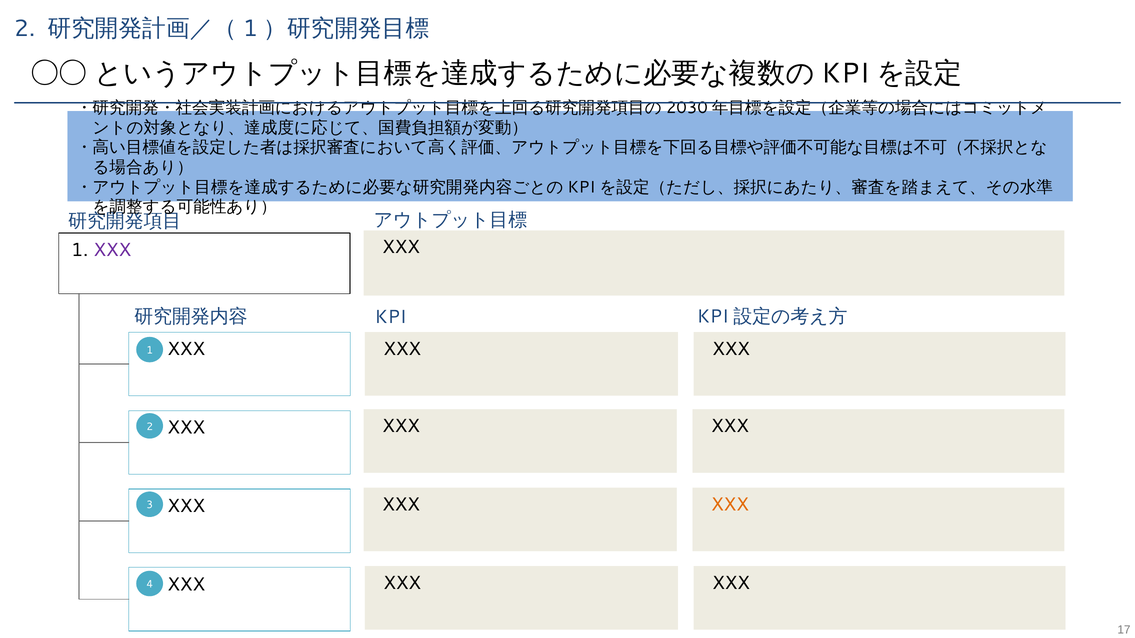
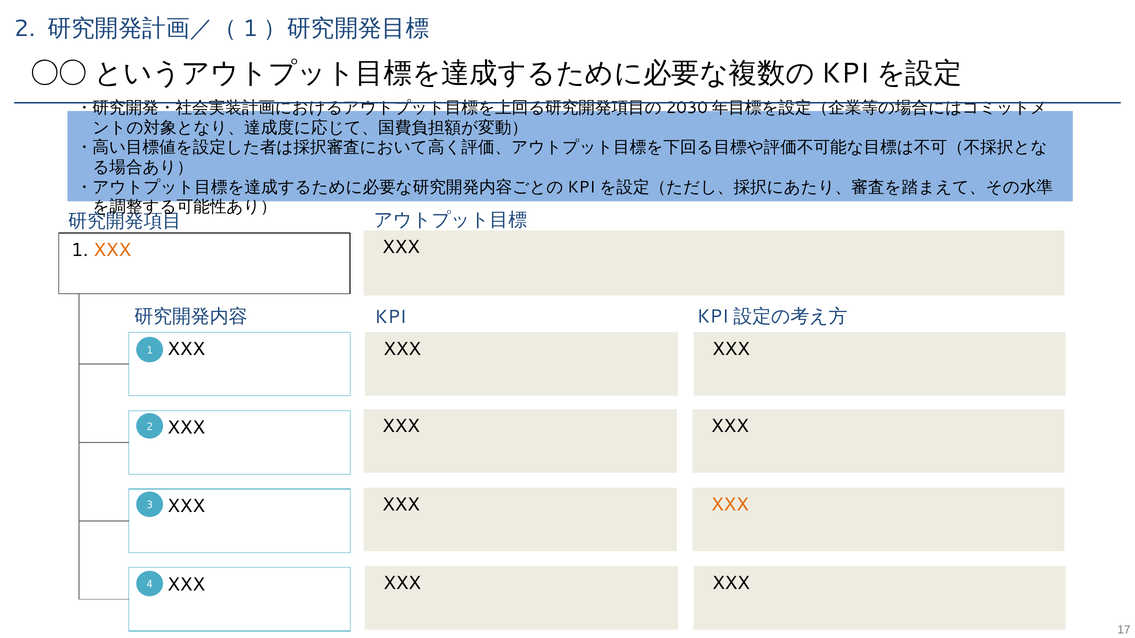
XXX at (112, 250) colour: purple -> orange
